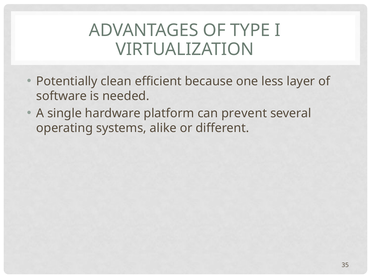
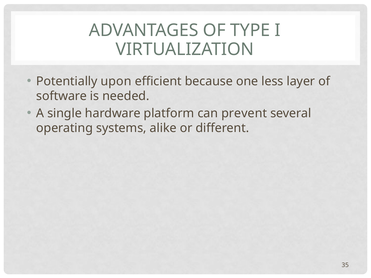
clean: clean -> upon
